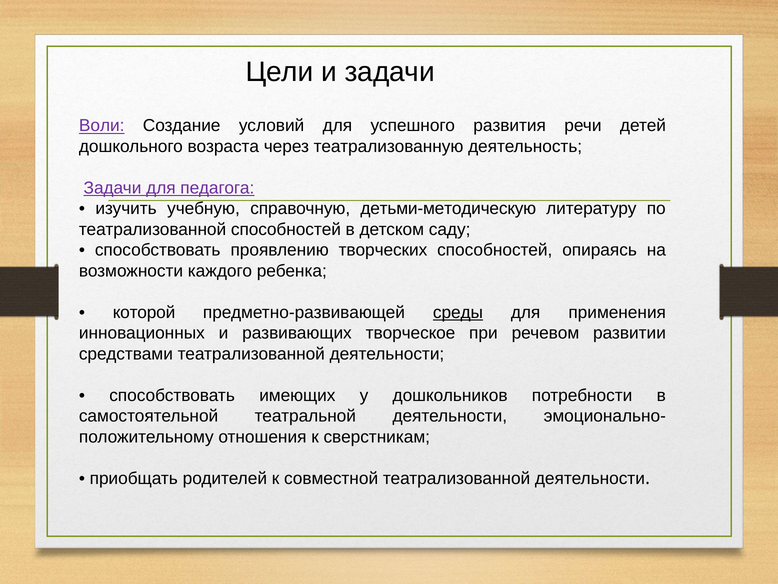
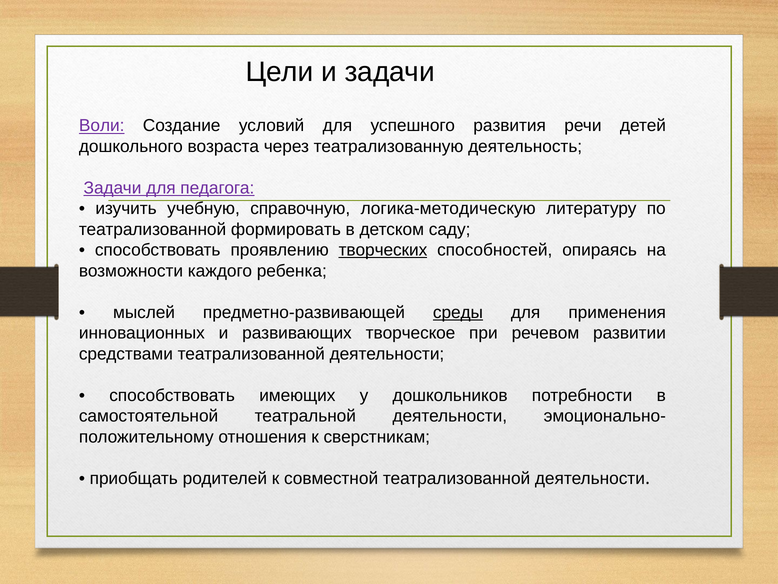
детьми-методическую: детьми-методическую -> логика-методическую
театрализованной способностей: способностей -> формировать
творческих underline: none -> present
которой: которой -> мыслей
